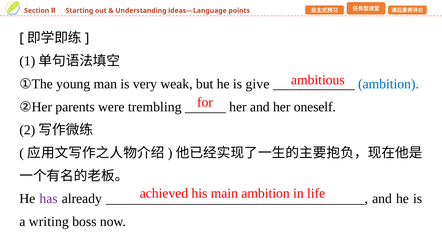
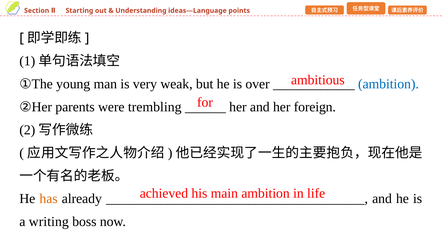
give: give -> over
oneself: oneself -> foreign
has colour: purple -> orange
